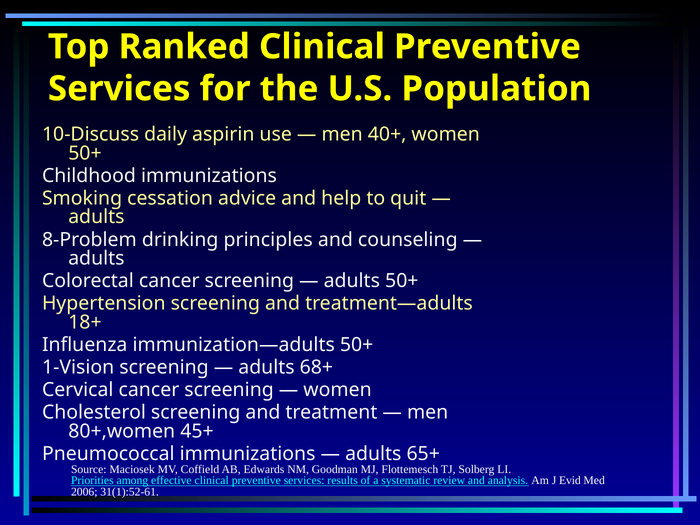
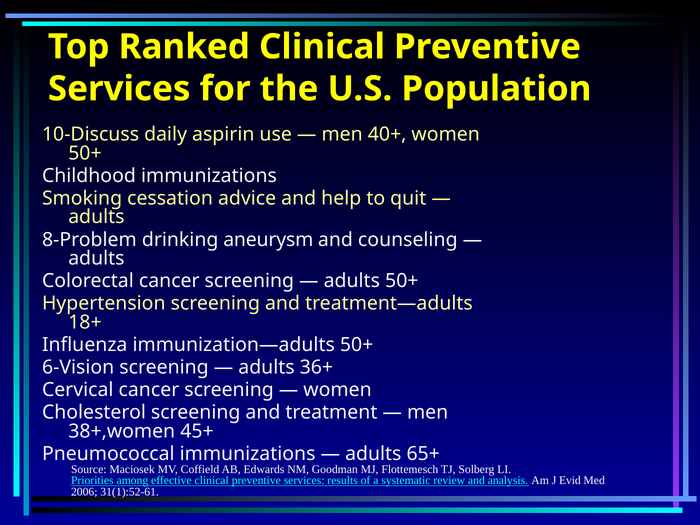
principles: principles -> aneurysm
1-Vision: 1-Vision -> 6-Vision
68+: 68+ -> 36+
80+,women: 80+,women -> 38+,women
